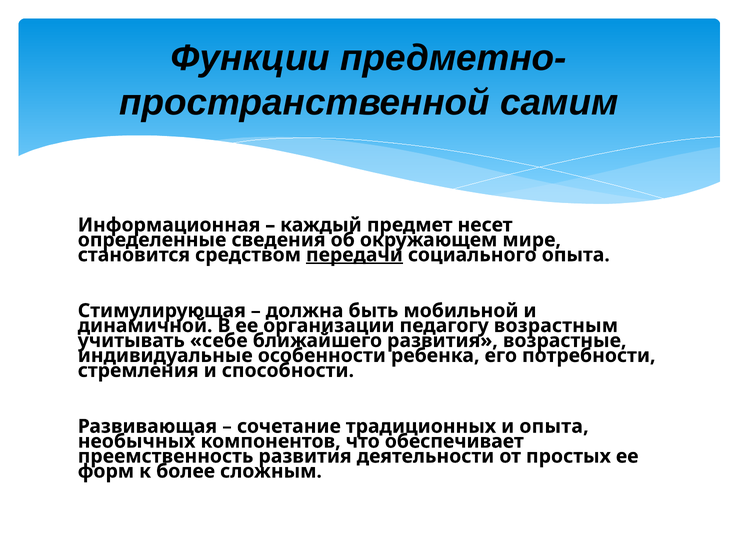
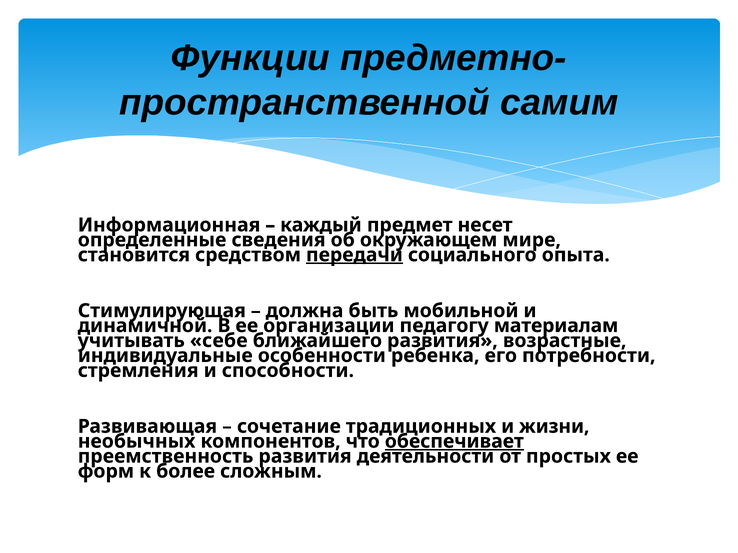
возрастным: возрастным -> материалам
и опыта: опыта -> жизни
обеспечивает underline: none -> present
